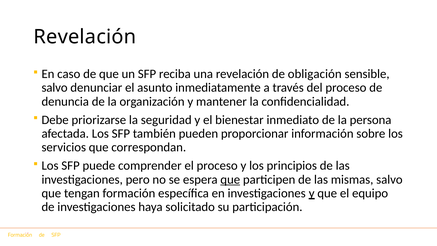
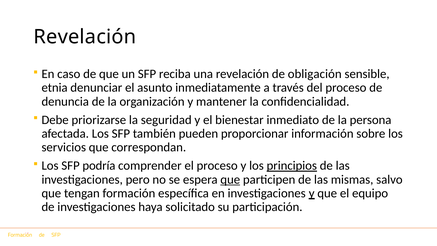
salvo at (55, 88): salvo -> etnia
puede: puede -> podría
principios underline: none -> present
